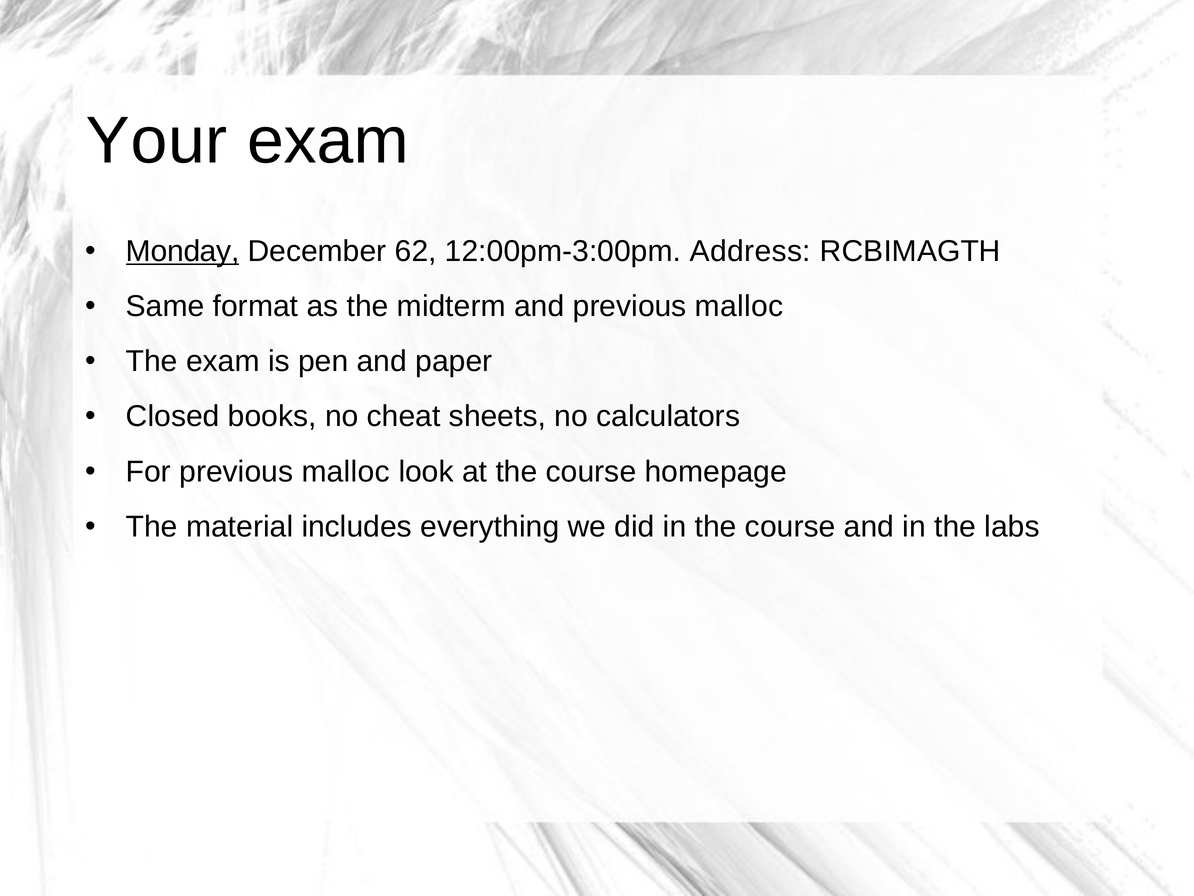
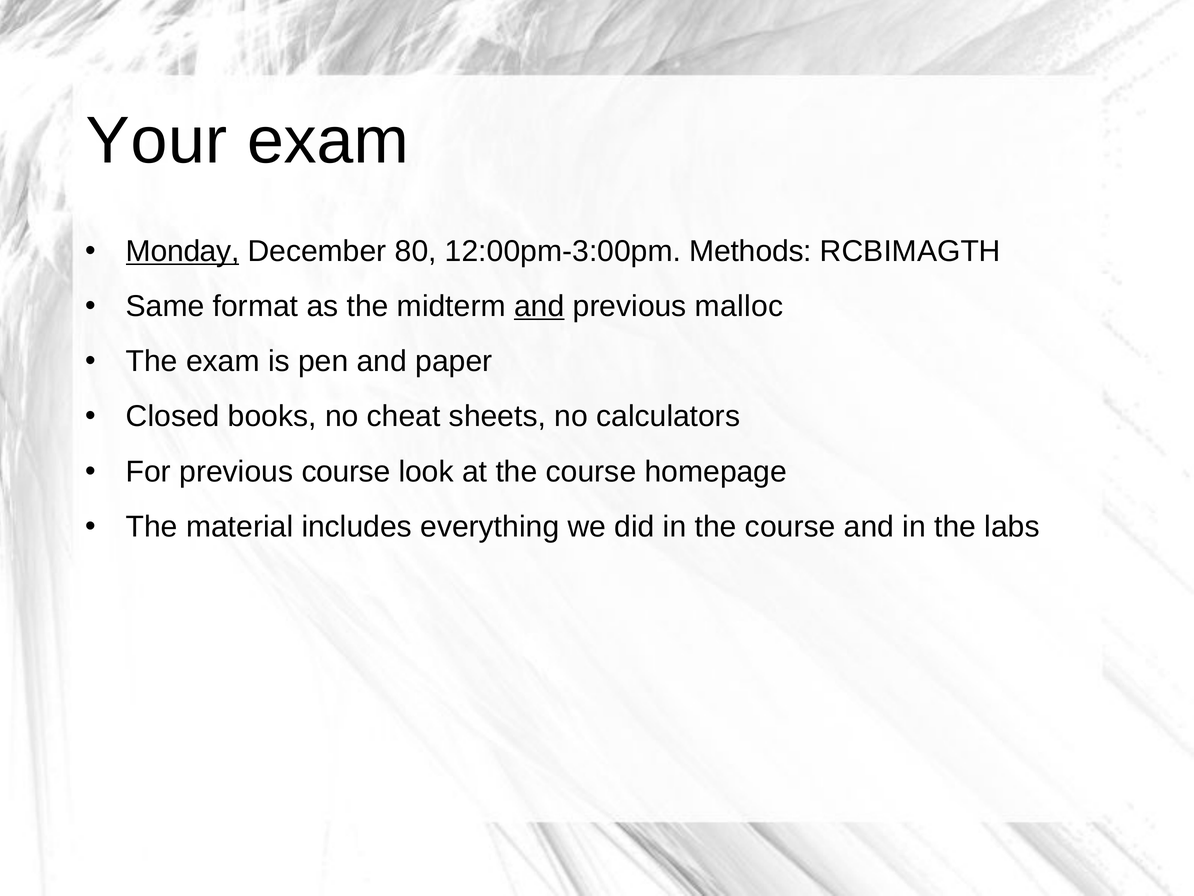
62: 62 -> 80
Address: Address -> Methods
and at (539, 306) underline: none -> present
For previous malloc: malloc -> course
